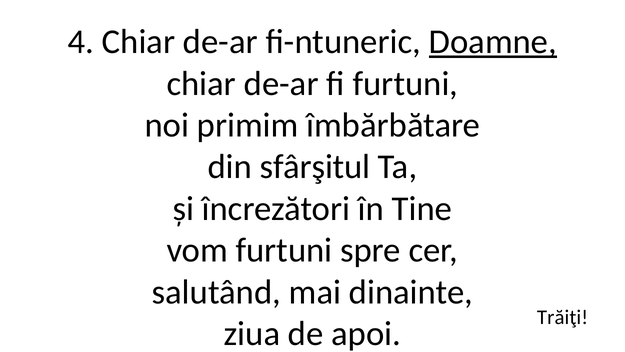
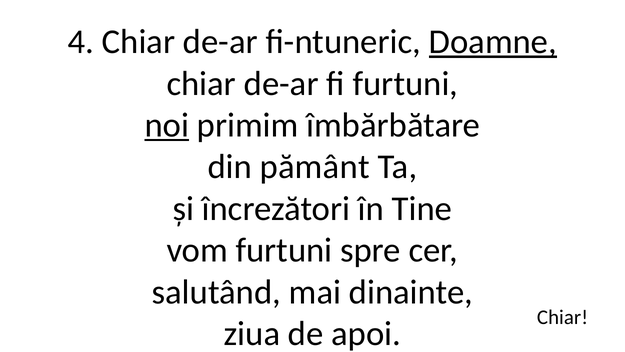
noi underline: none -> present
sfârşitul: sfârşitul -> pământ
Trăiţi at (563, 317): Trăiţi -> Chiar
